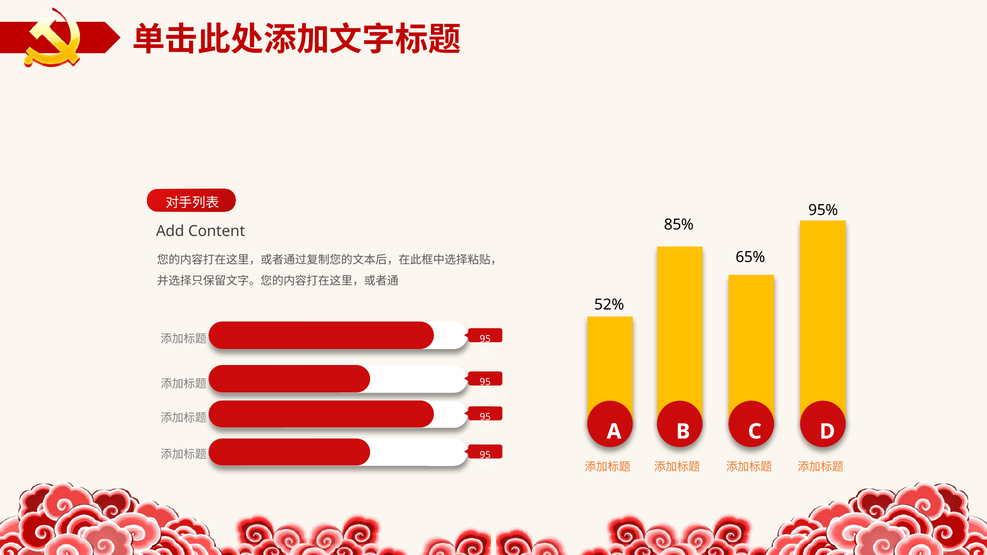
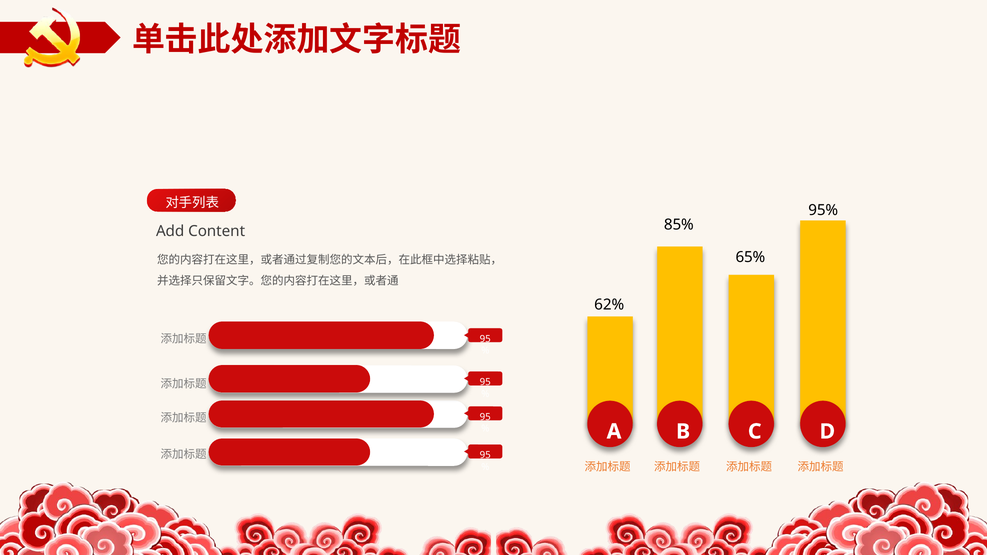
52%: 52% -> 62%
